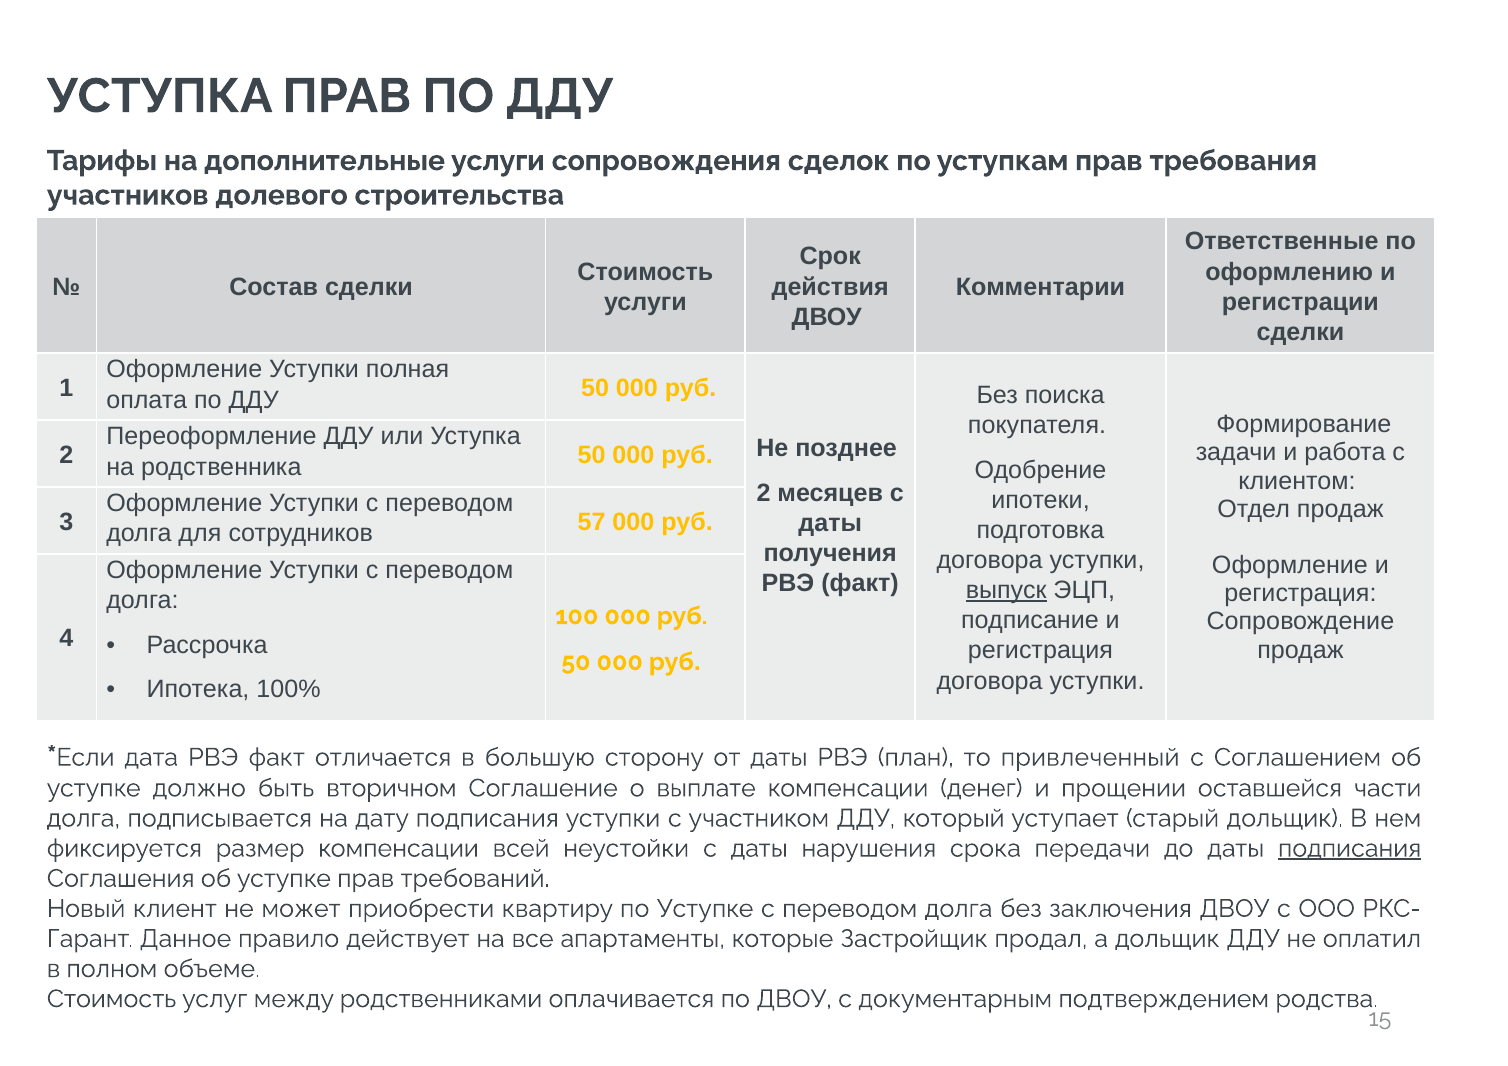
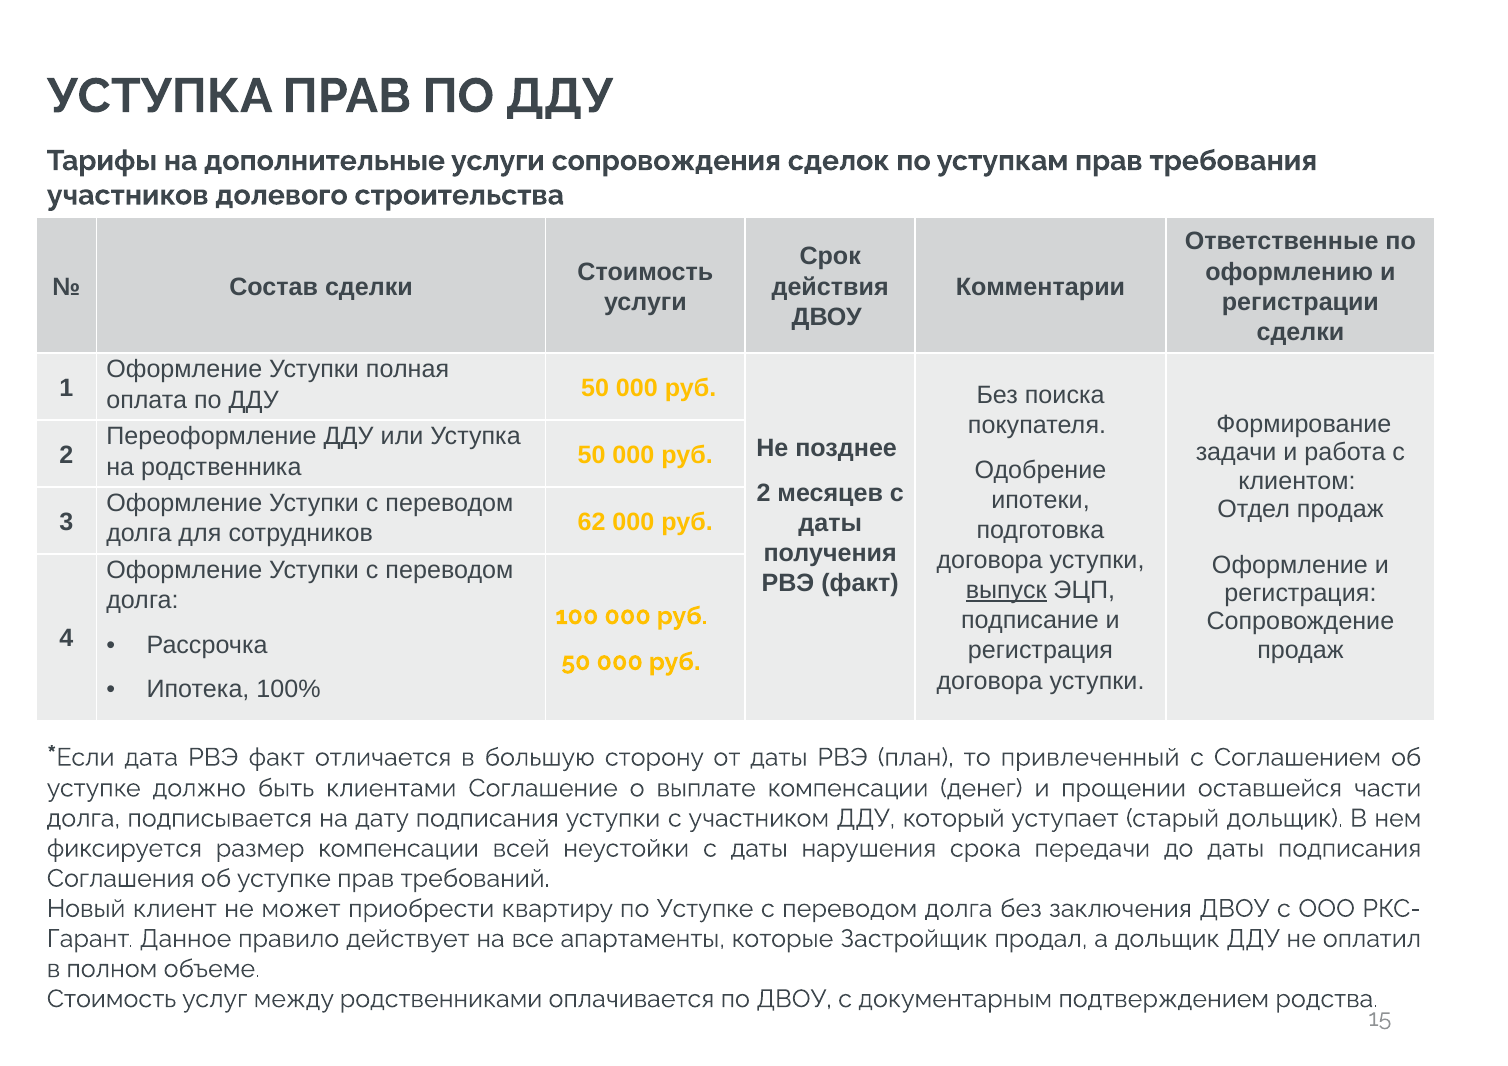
57: 57 -> 62
вторичном: вторичном -> клиентами
подписания at (1350, 849) underline: present -> none
